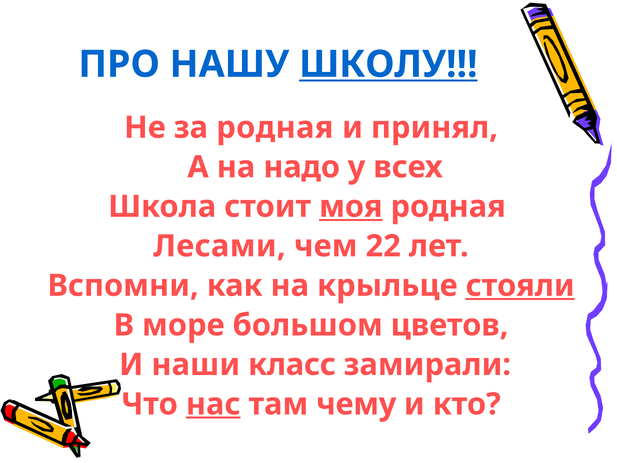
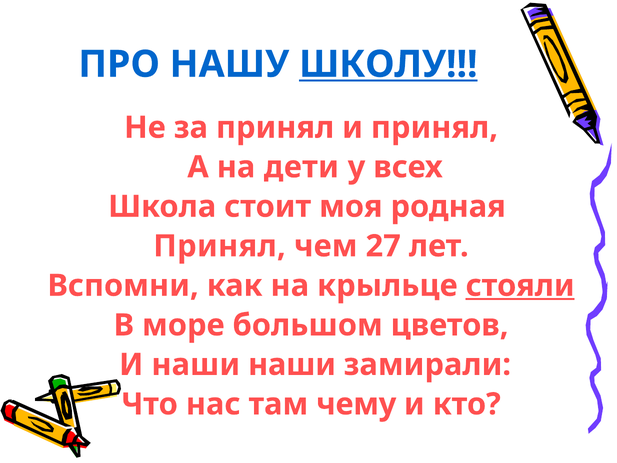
за родная: родная -> принял
надо: надо -> дети
моя underline: present -> none
Лесами at (219, 246): Лесами -> Принял
22: 22 -> 27
наши класс: класс -> наши
нас underline: present -> none
